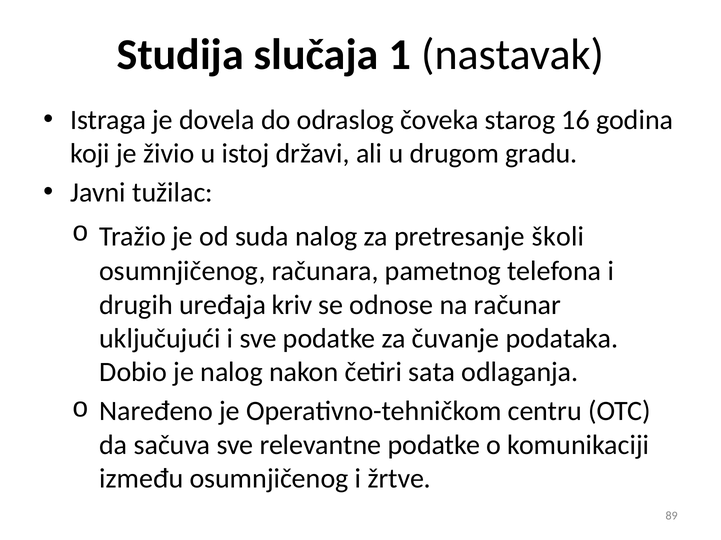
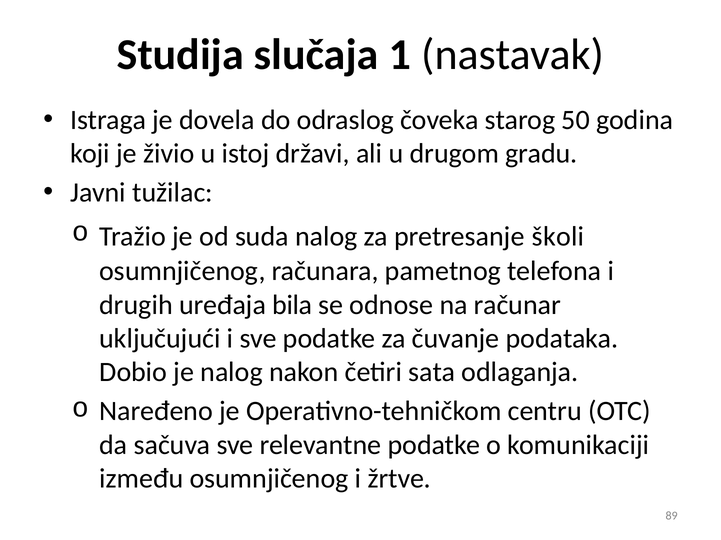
16: 16 -> 50
kriv: kriv -> bila
